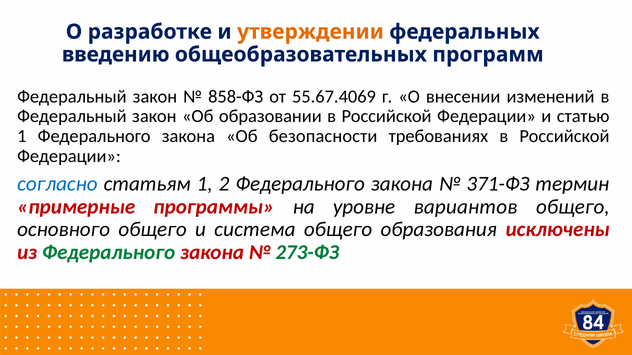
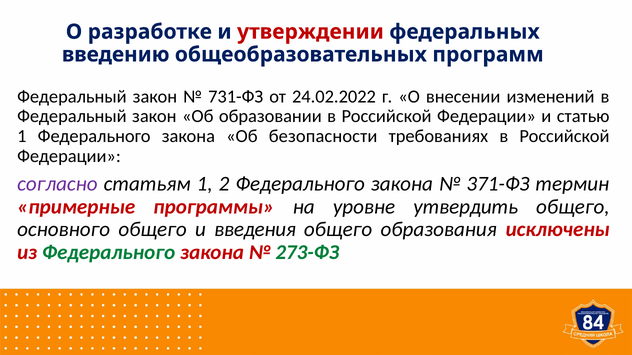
утверждении colour: orange -> red
858-ФЗ: 858-ФЗ -> 731-ФЗ
55.67.4069: 55.67.4069 -> 24.02.2022
согласно colour: blue -> purple
вариантов: вариантов -> утвердить
система: система -> введения
